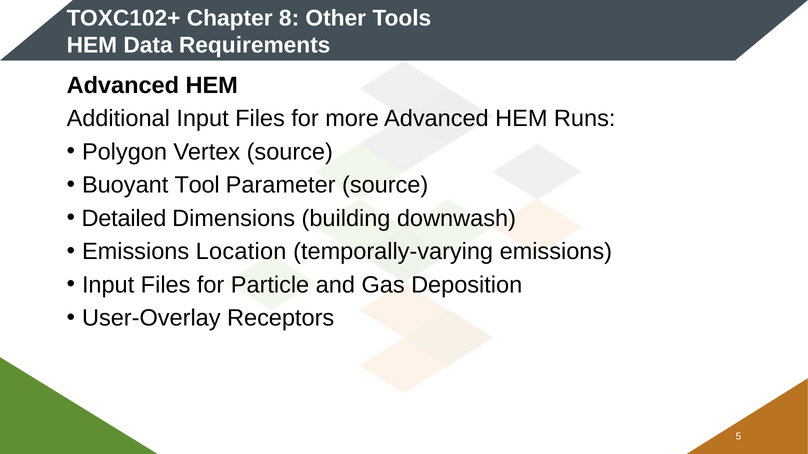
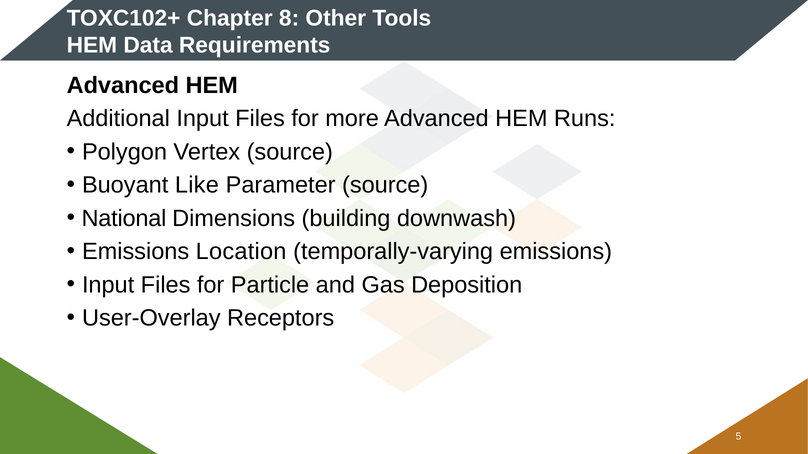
Tool: Tool -> Like
Detailed: Detailed -> National
